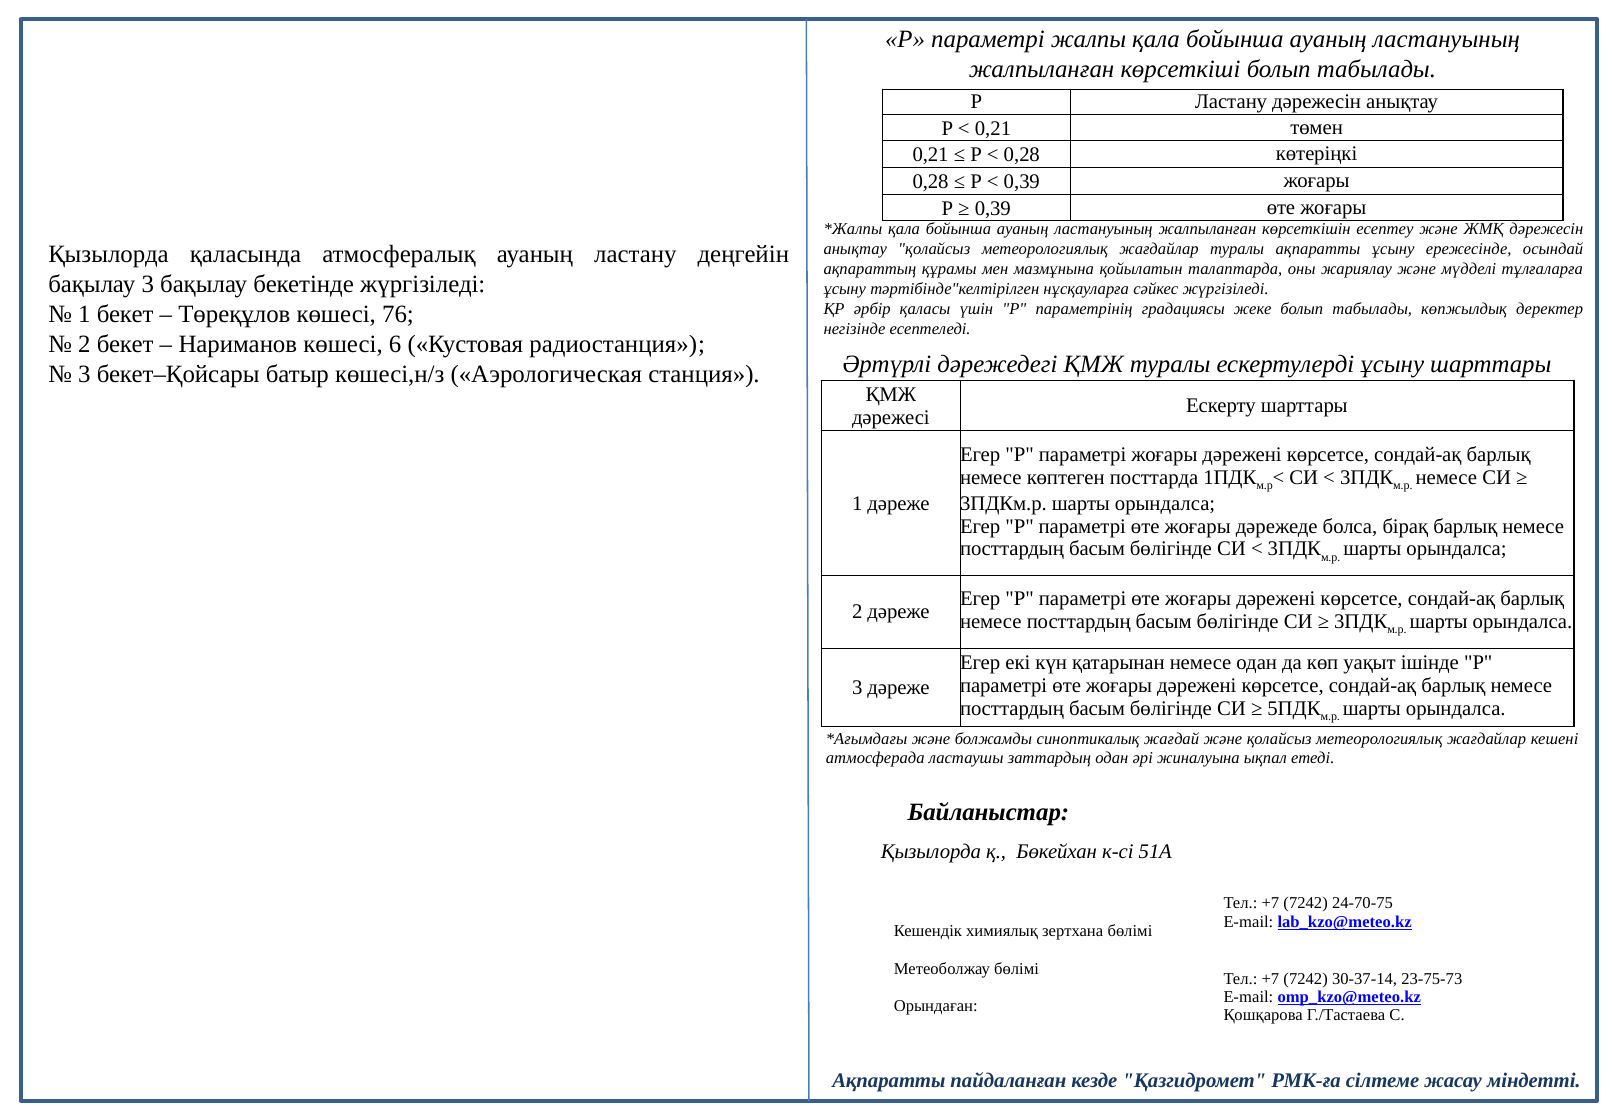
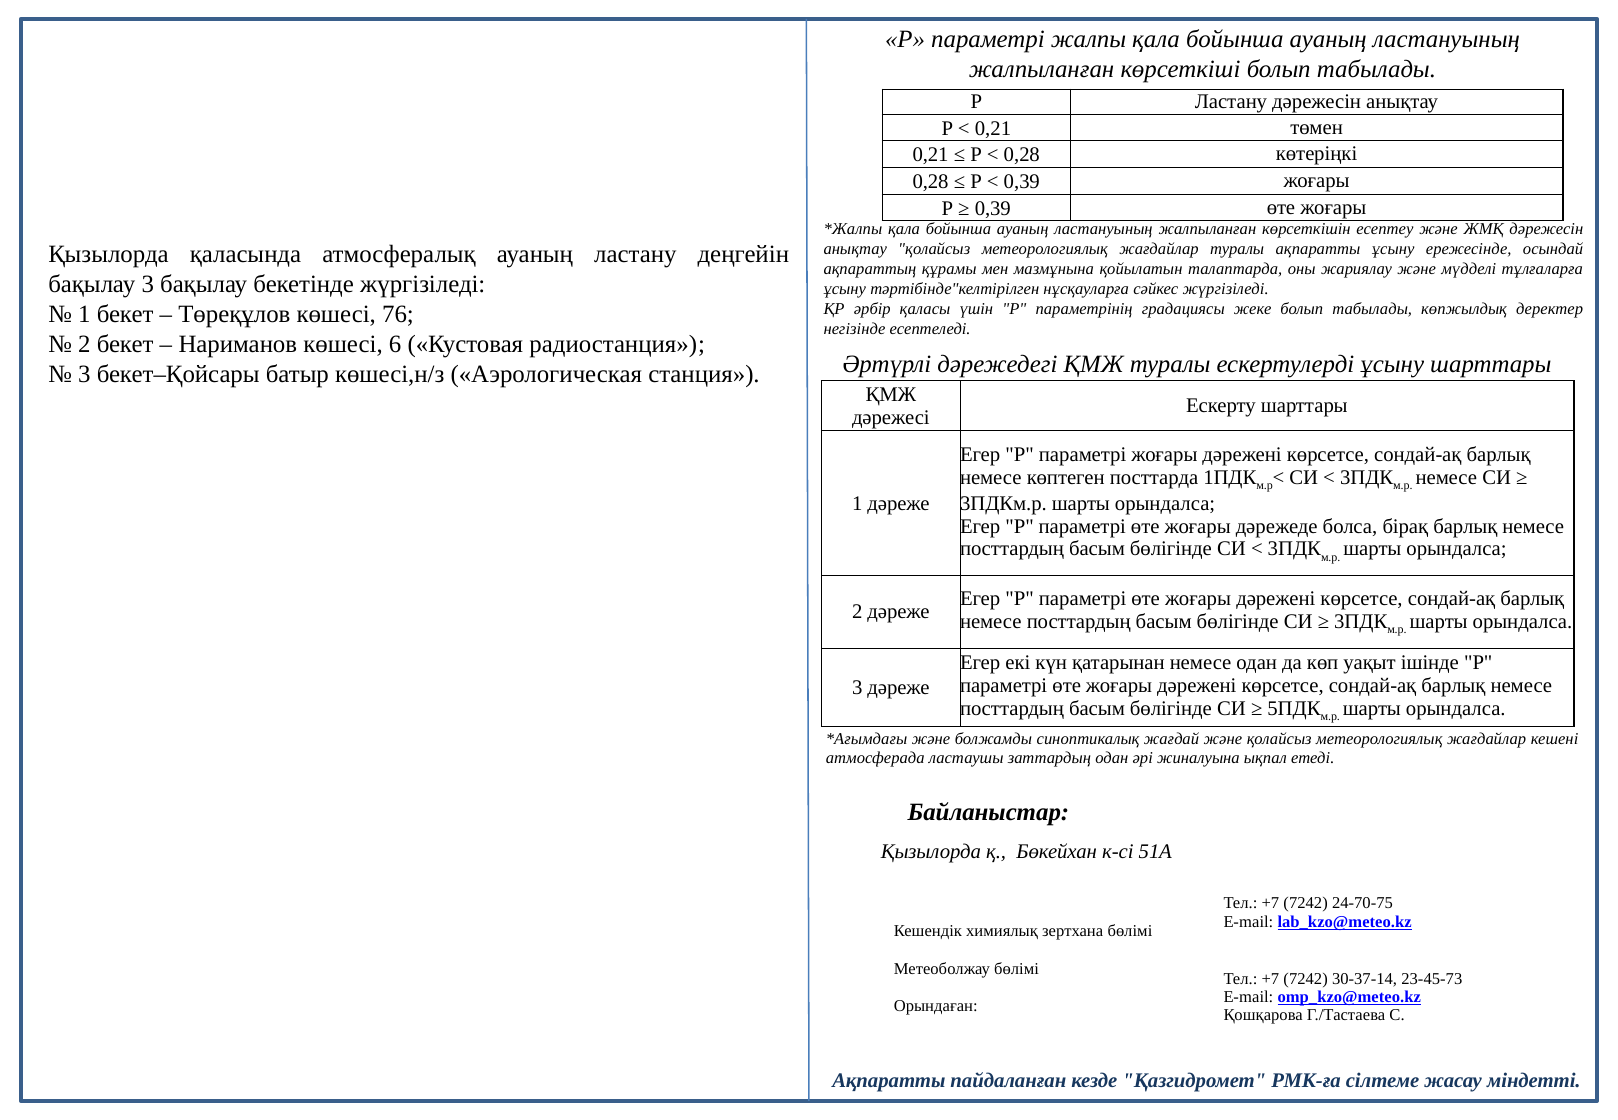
23-75-73: 23-75-73 -> 23-45-73
